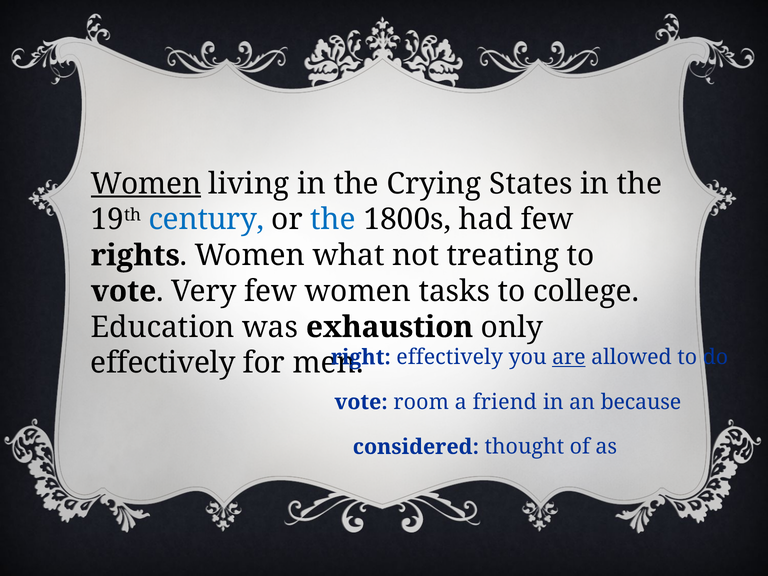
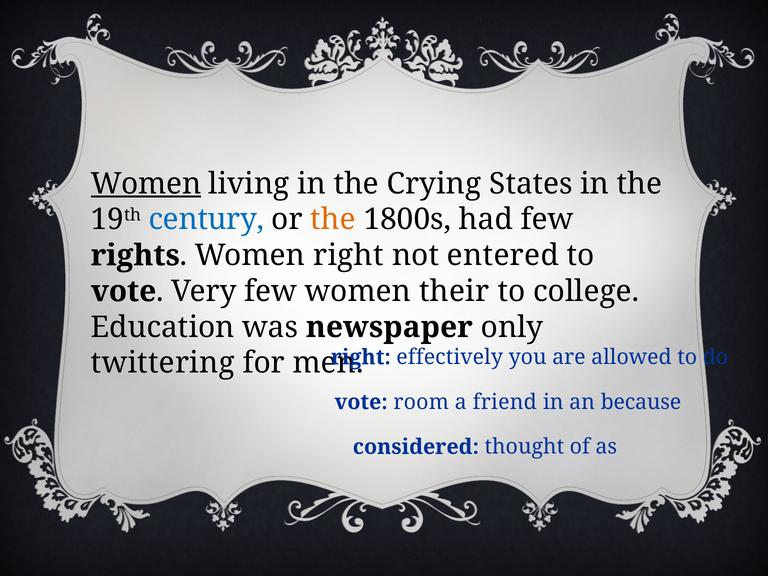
the at (333, 220) colour: blue -> orange
Women what: what -> right
treating: treating -> entered
tasks: tasks -> their
exhaustion: exhaustion -> newspaper
are underline: present -> none
effectively at (163, 363): effectively -> twittering
